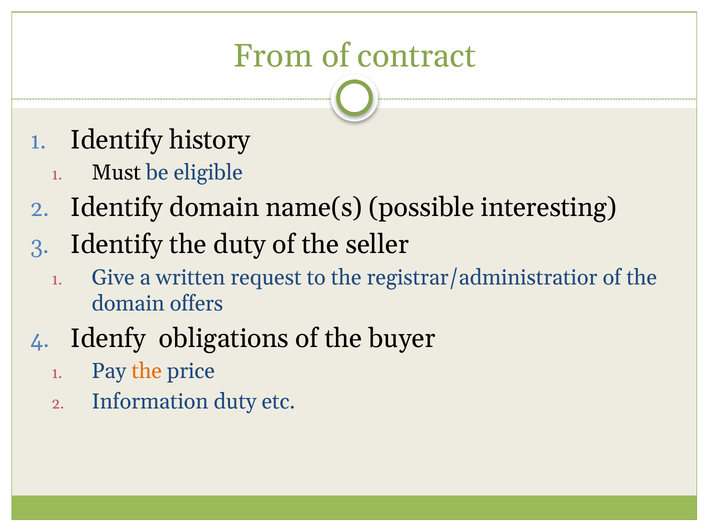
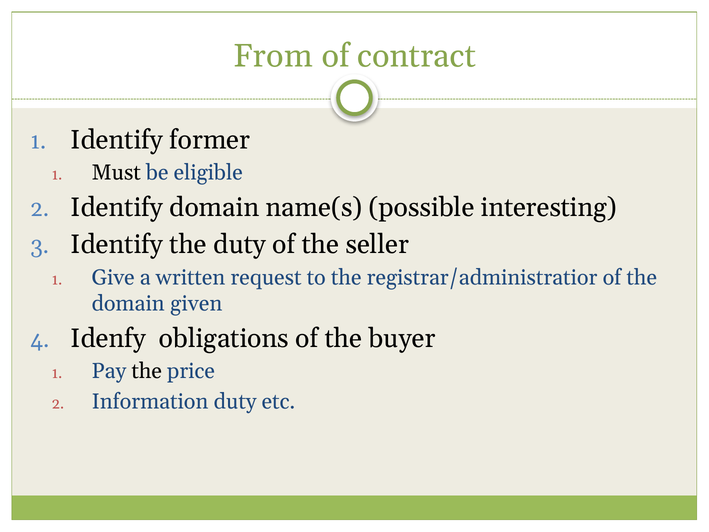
history: history -> former
offers: offers -> given
the at (147, 371) colour: orange -> black
